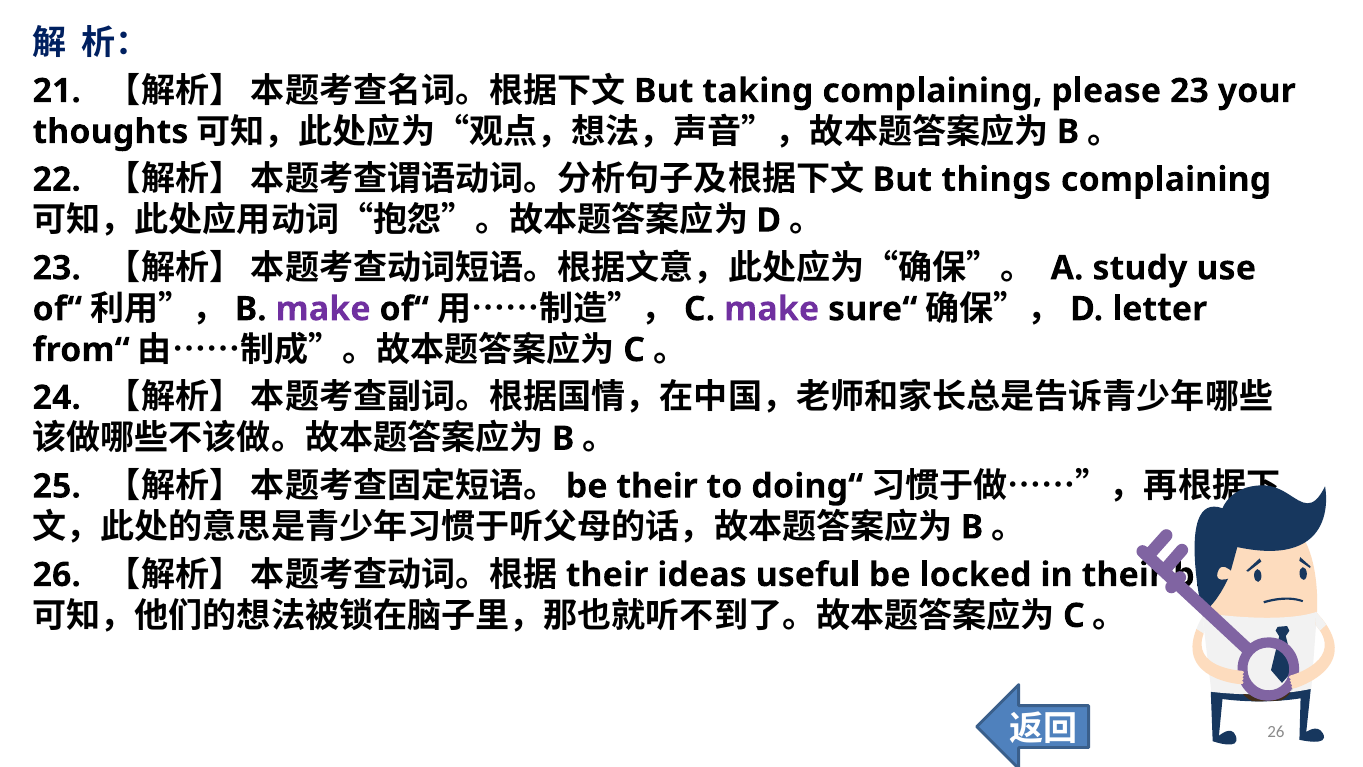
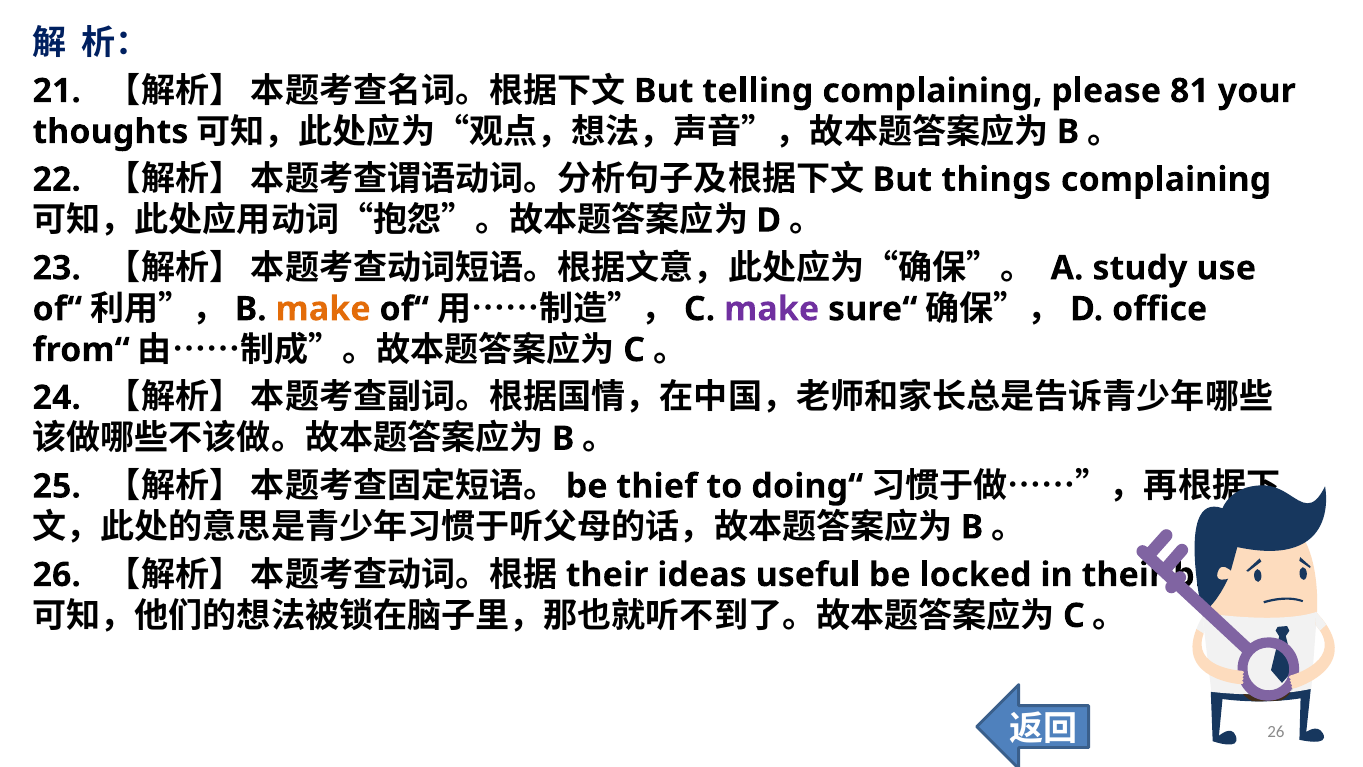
taking: taking -> telling
please 23: 23 -> 81
make at (323, 309) colour: purple -> orange
letter: letter -> office
be their: their -> thief
